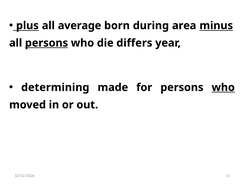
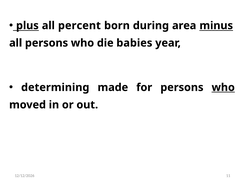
average: average -> percent
persons at (47, 43) underline: present -> none
differs: differs -> babies
